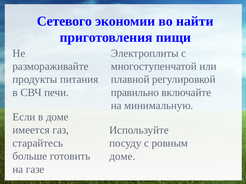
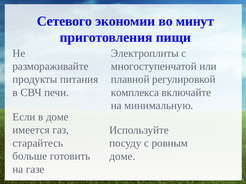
найти: найти -> минут
правильно: правильно -> комплекса
